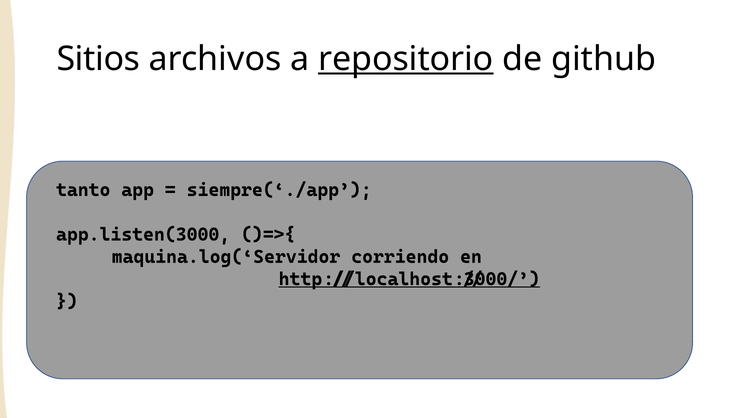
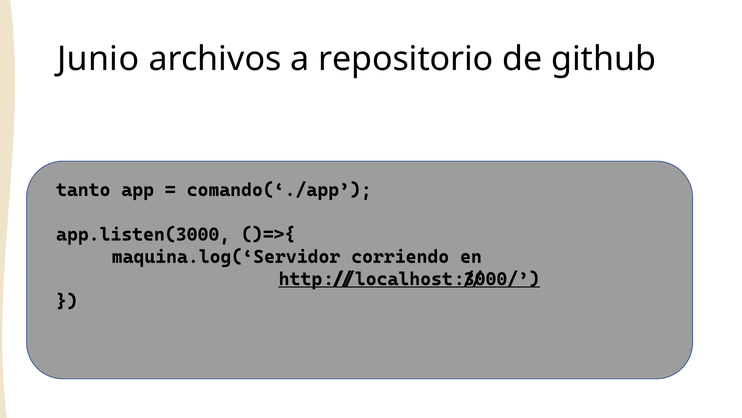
Sitios: Sitios -> Junio
repositorio underline: present -> none
siempre(‘./app: siempre(‘./app -> comando(‘./app
